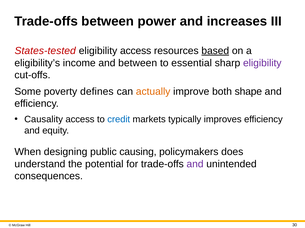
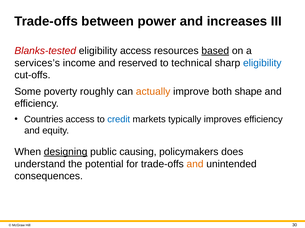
States-tested: States-tested -> Blanks-tested
eligibility’s: eligibility’s -> services’s
and between: between -> reserved
essential: essential -> technical
eligibility at (262, 63) colour: purple -> blue
defines: defines -> roughly
Causality: Causality -> Countries
designing underline: none -> present
and at (195, 164) colour: purple -> orange
